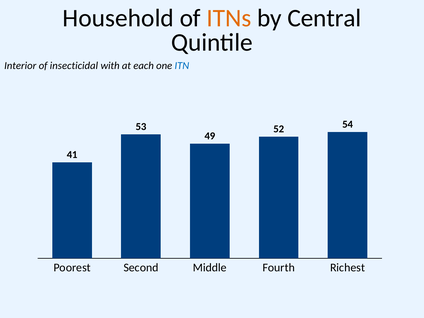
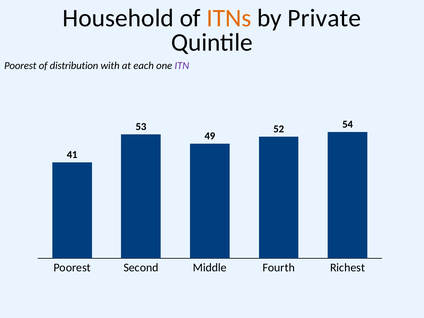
Central: Central -> Private
Interior at (20, 66): Interior -> Poorest
insecticidal: insecticidal -> distribution
ITN colour: blue -> purple
